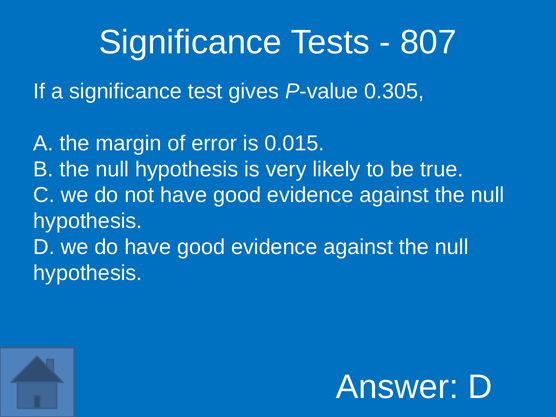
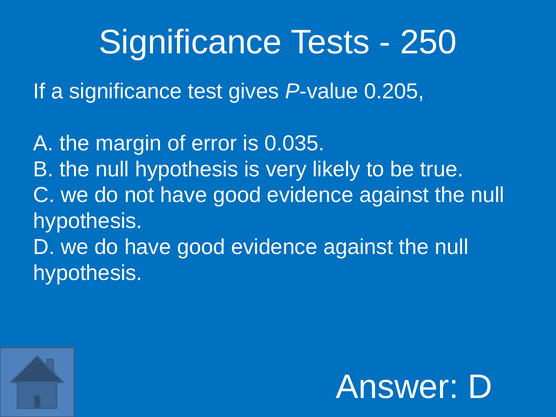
807: 807 -> 250
0.305: 0.305 -> 0.205
0.015: 0.015 -> 0.035
